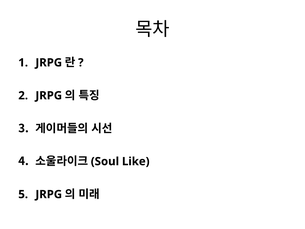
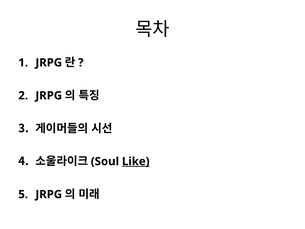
Like underline: none -> present
